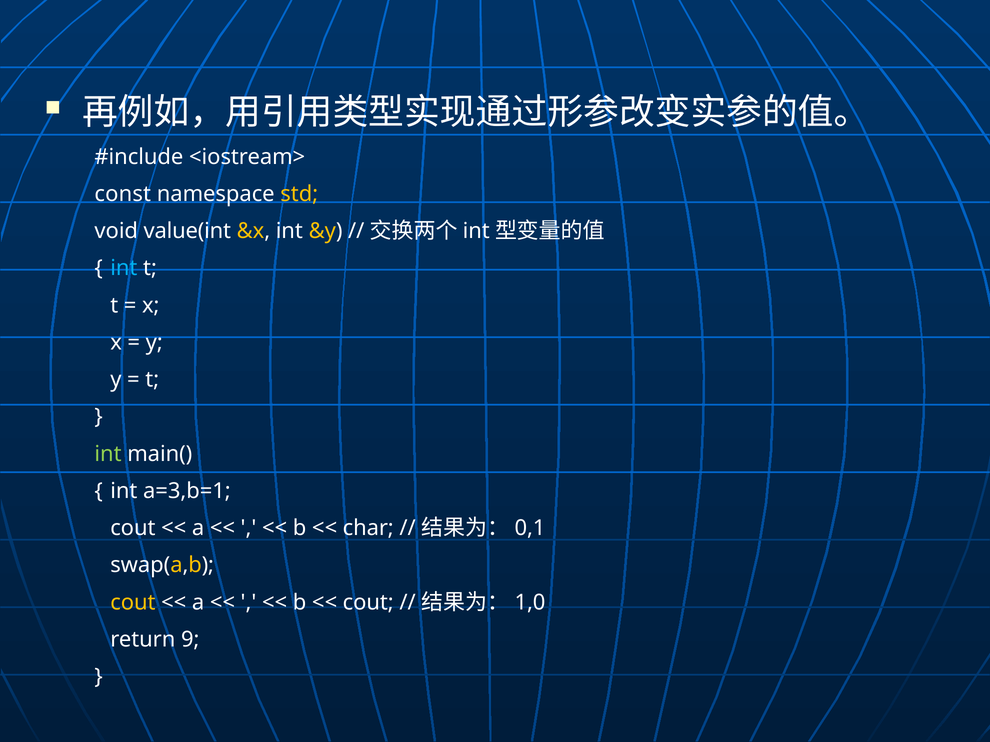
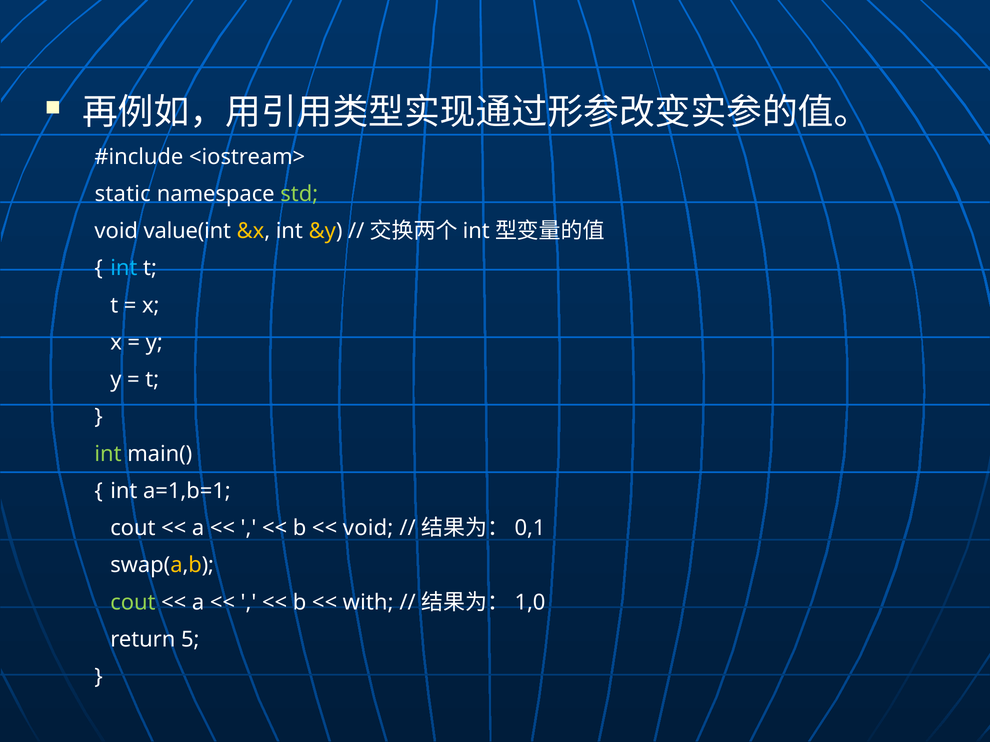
const: const -> static
std colour: yellow -> light green
a=3,b=1: a=3,b=1 -> a=1,b=1
char at (368, 528): char -> void
cout at (133, 603) colour: yellow -> light green
cout at (368, 603): cout -> with
9: 9 -> 5
